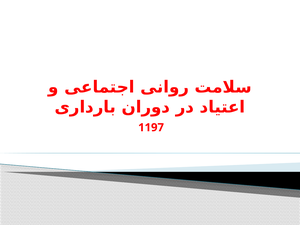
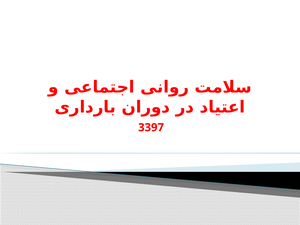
1197: 1197 -> 3397
